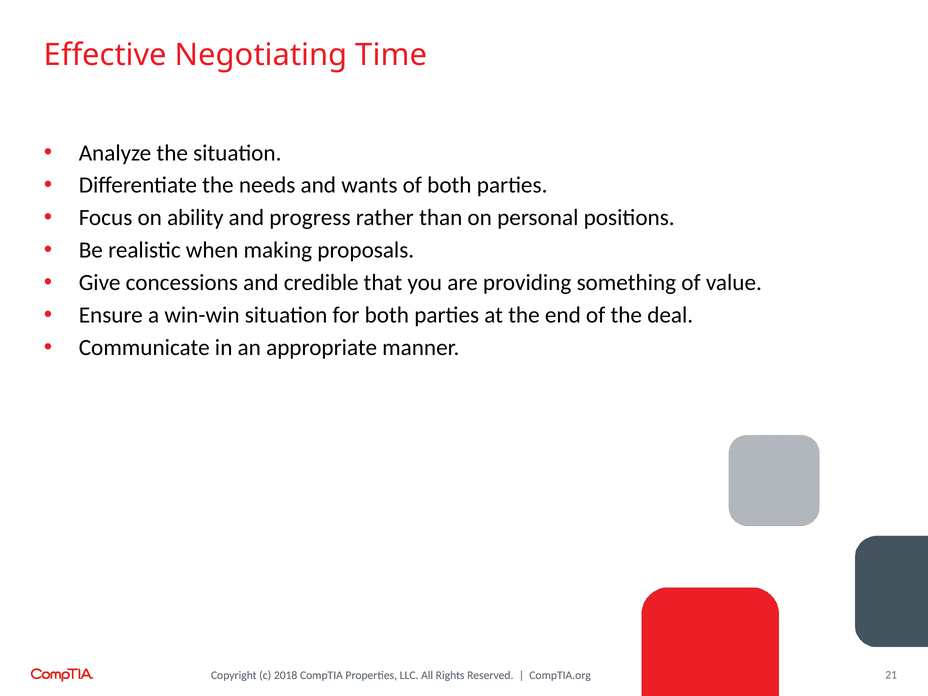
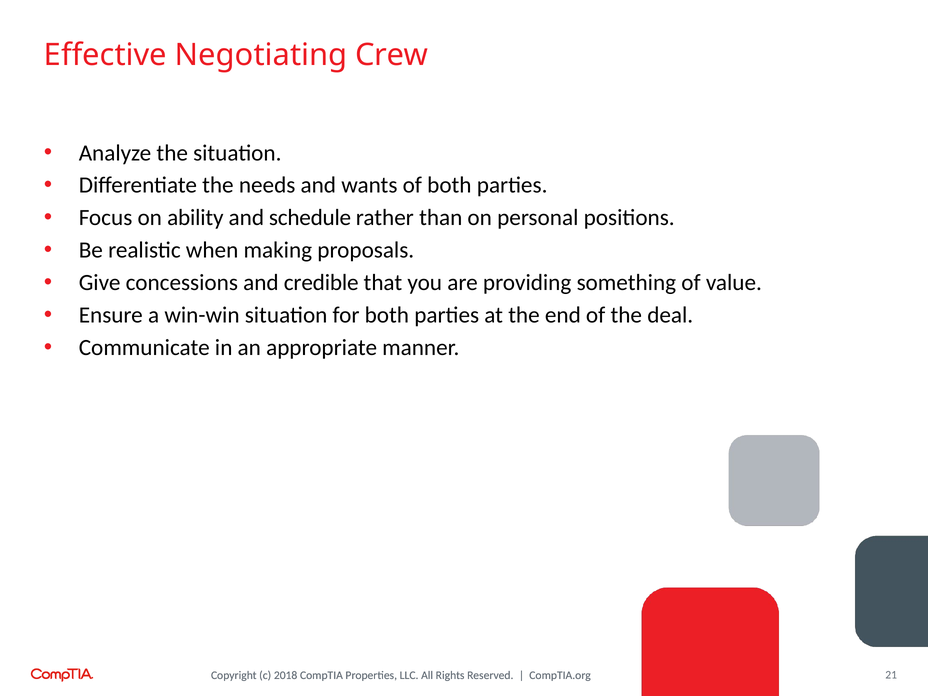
Time: Time -> Crew
progress: progress -> schedule
